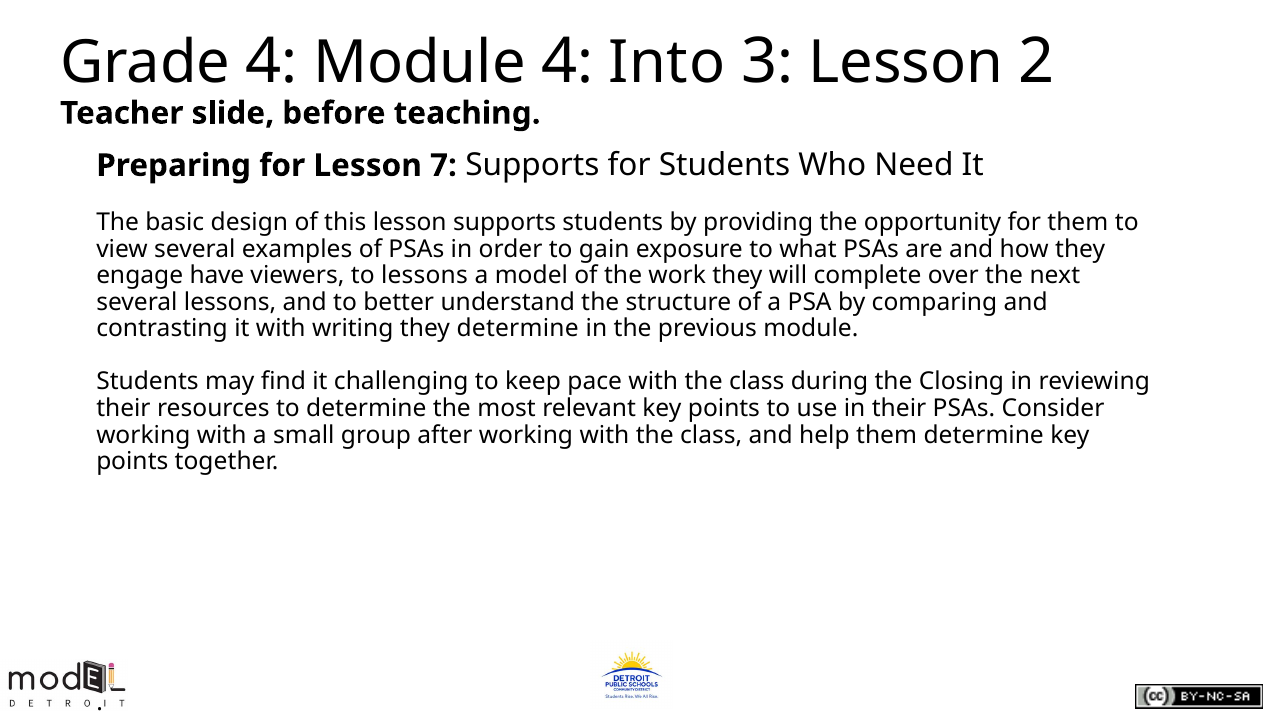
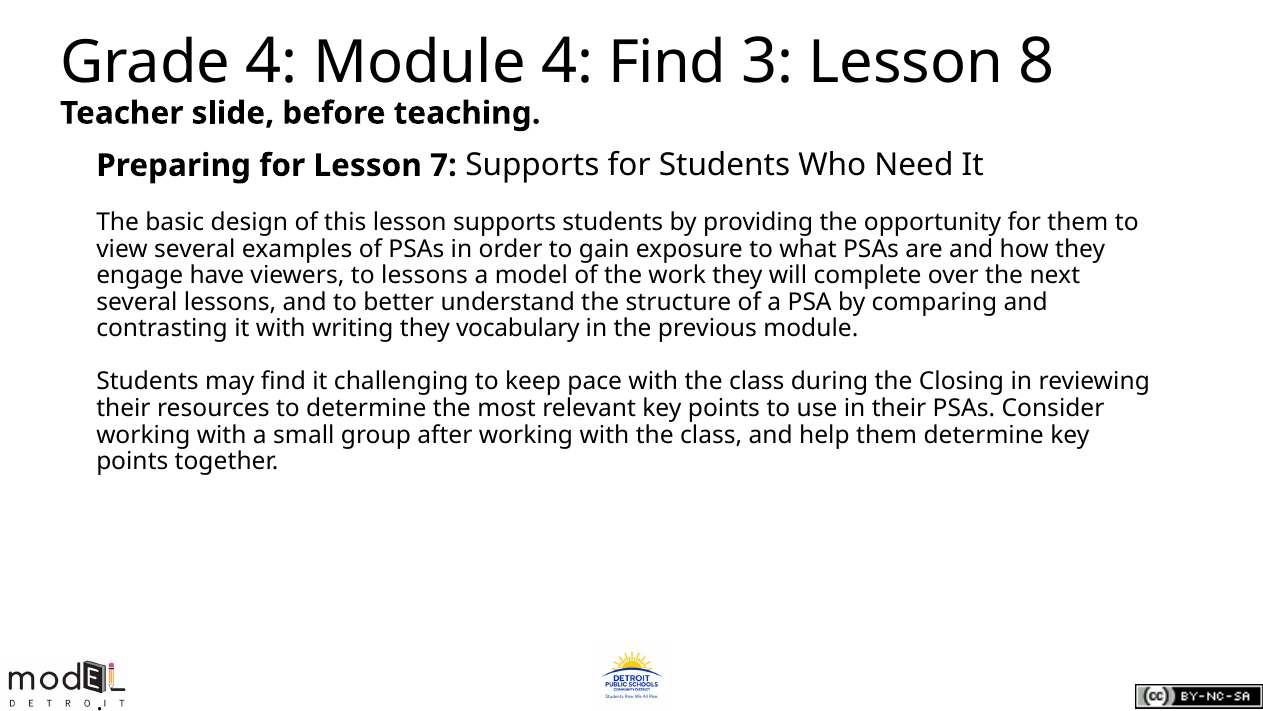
4 Into: Into -> Find
2: 2 -> 8
they determine: determine -> vocabulary
